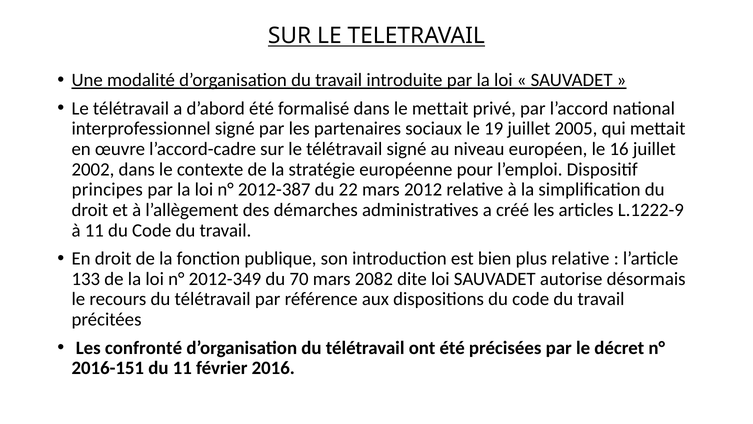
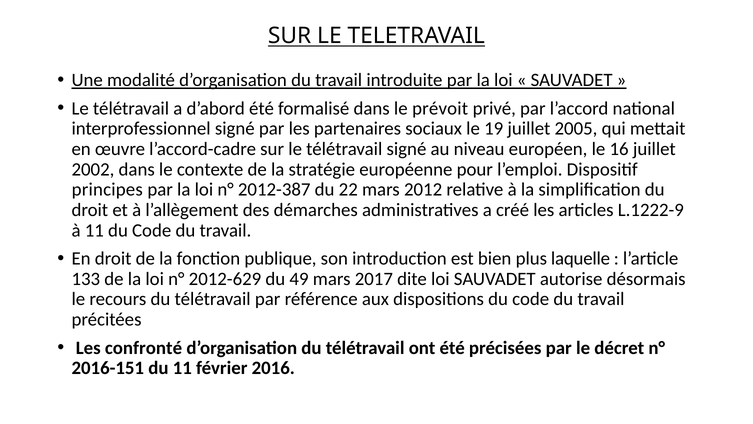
le mettait: mettait -> prévoit
plus relative: relative -> laquelle
2012-349: 2012-349 -> 2012-629
70: 70 -> 49
2082: 2082 -> 2017
